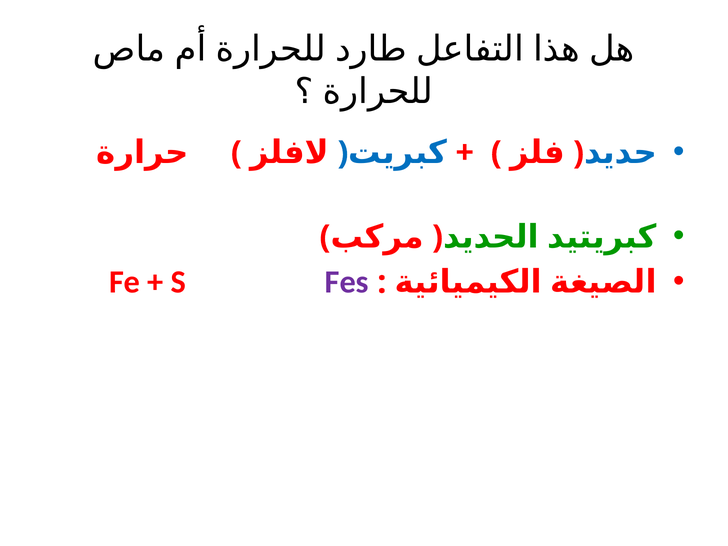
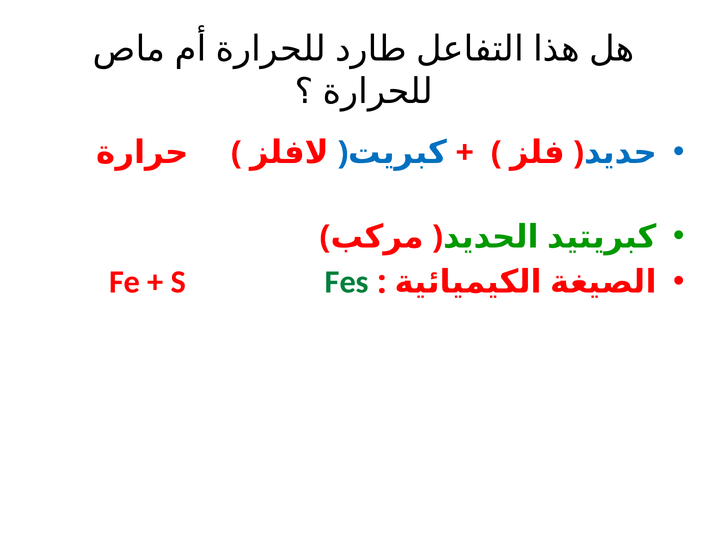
Fes colour: purple -> green
